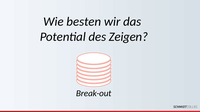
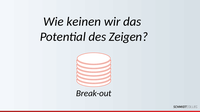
besten: besten -> keinen
